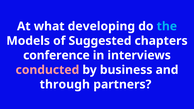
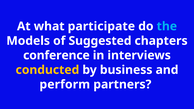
developing: developing -> participate
conducted colour: pink -> yellow
through: through -> perform
